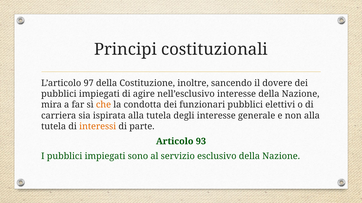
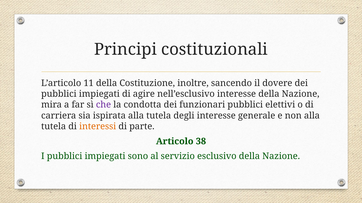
97: 97 -> 11
che colour: orange -> purple
93: 93 -> 38
